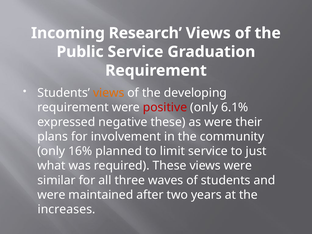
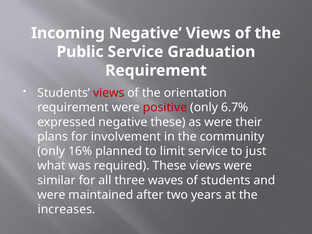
Incoming Research: Research -> Negative
views at (109, 93) colour: orange -> red
developing: developing -> orientation
6.1%: 6.1% -> 6.7%
